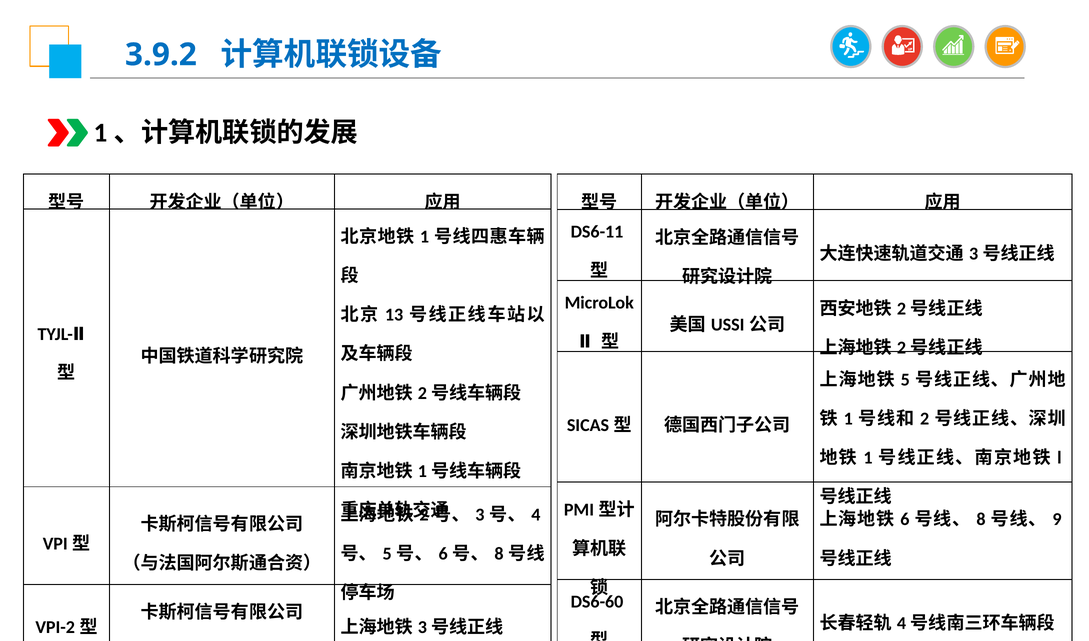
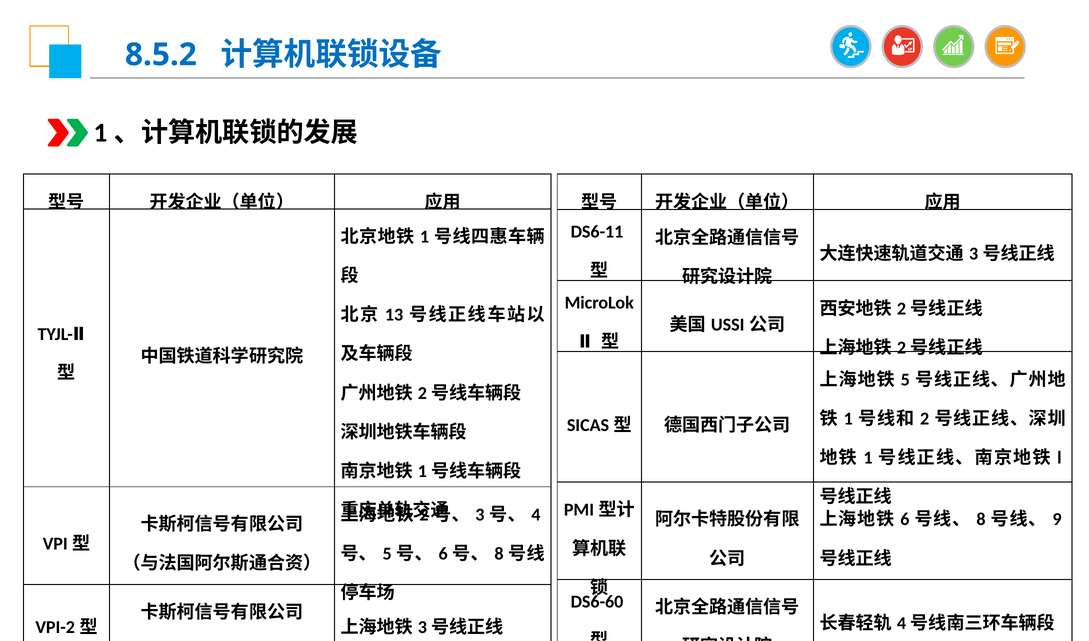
3.9.2: 3.9.2 -> 8.5.2
